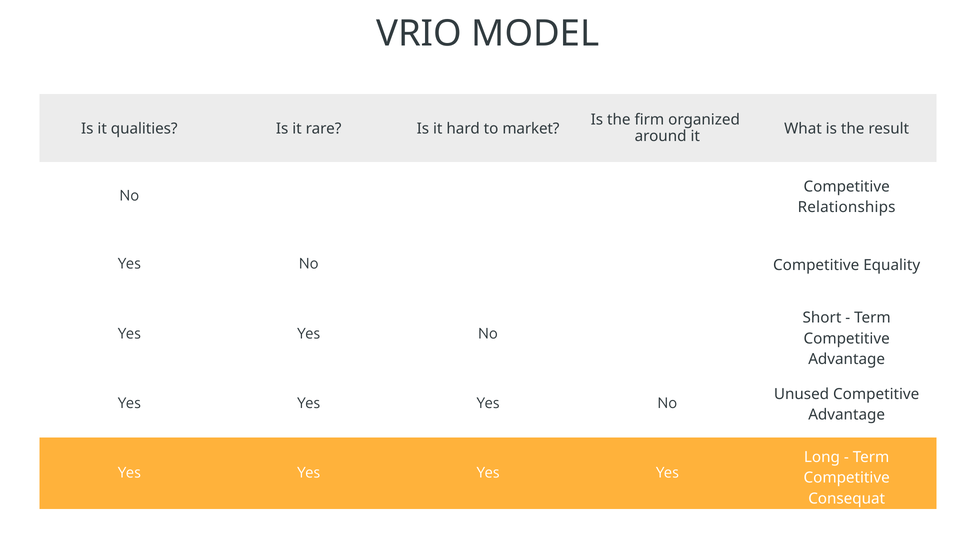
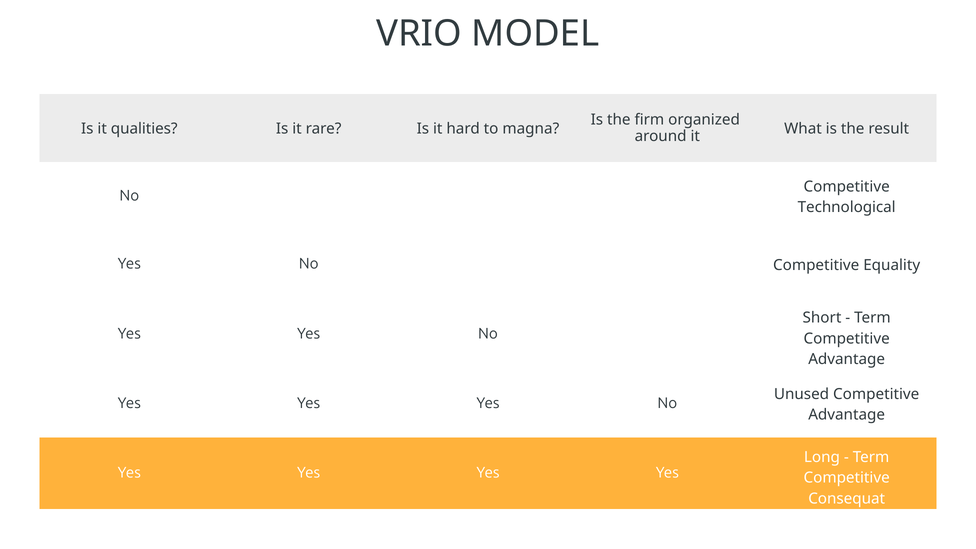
market: market -> magna
Relationships: Relationships -> Technological
